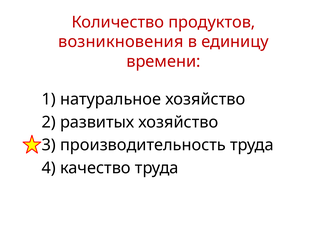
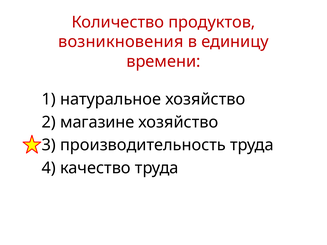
развитых: развитых -> магазине
